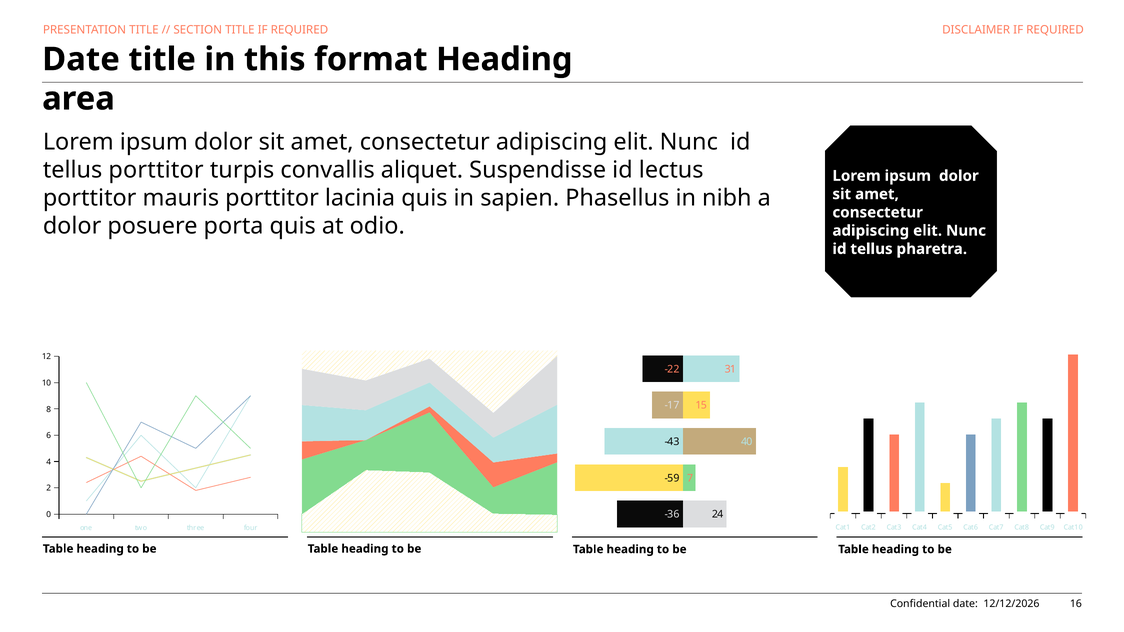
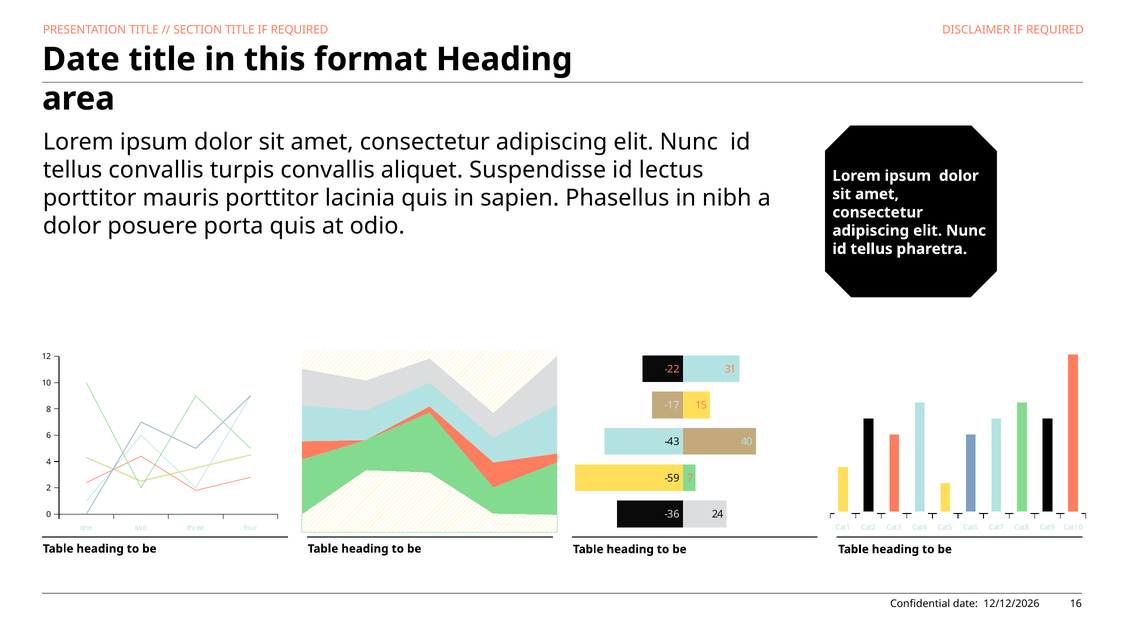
tellus porttitor: porttitor -> convallis
